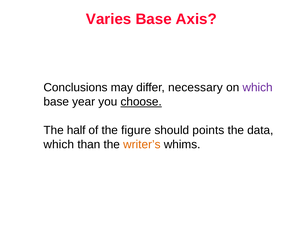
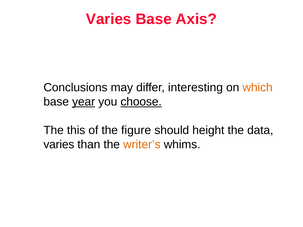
necessary: necessary -> interesting
which at (258, 88) colour: purple -> orange
year underline: none -> present
half: half -> this
points: points -> height
which at (59, 145): which -> varies
